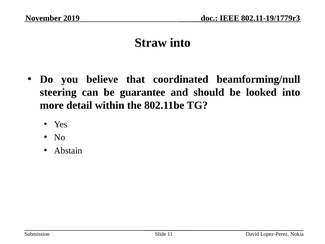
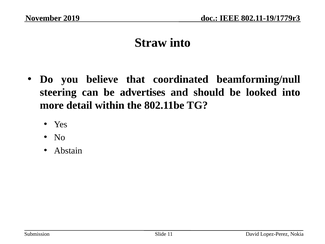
guarantee: guarantee -> advertises
